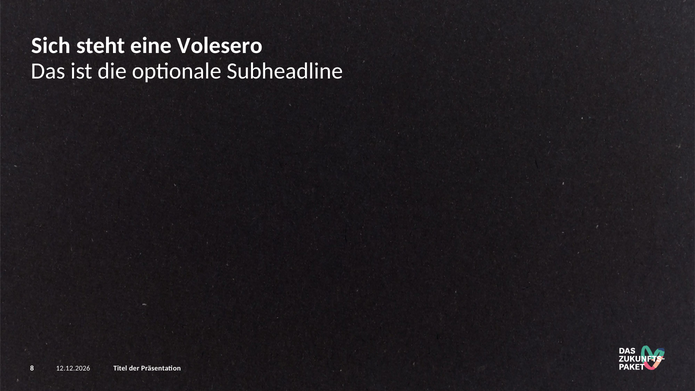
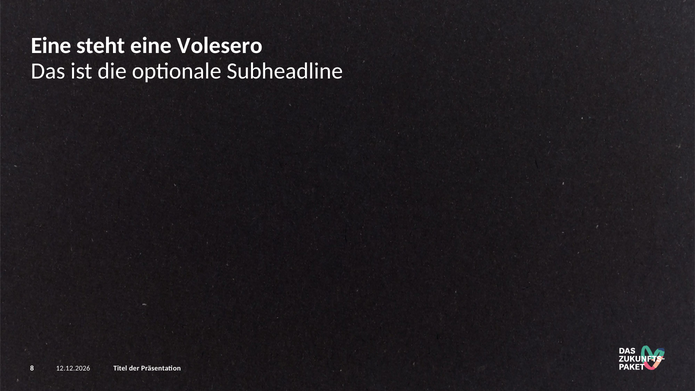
Sich at (51, 46): Sich -> Eine
